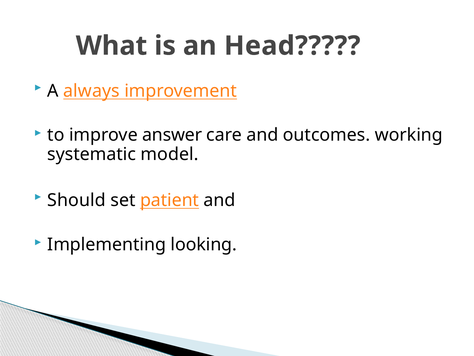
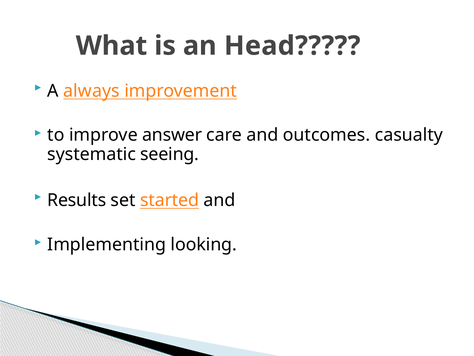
working: working -> casualty
model: model -> seeing
Should: Should -> Results
patient: patient -> started
